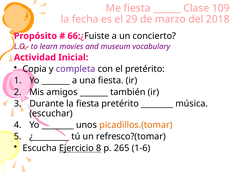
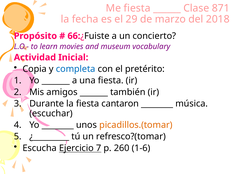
109: 109 -> 871
completa colour: purple -> blue
fiesta pretérito: pretérito -> cantaron
8: 8 -> 7
265: 265 -> 260
